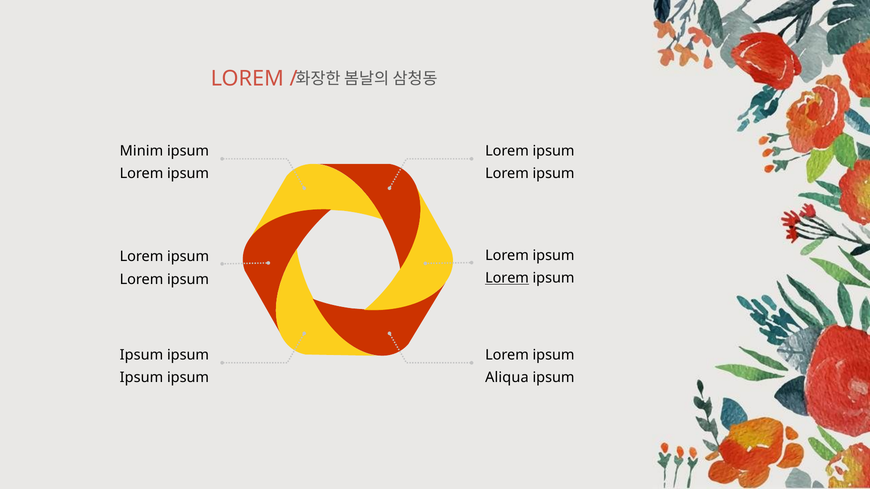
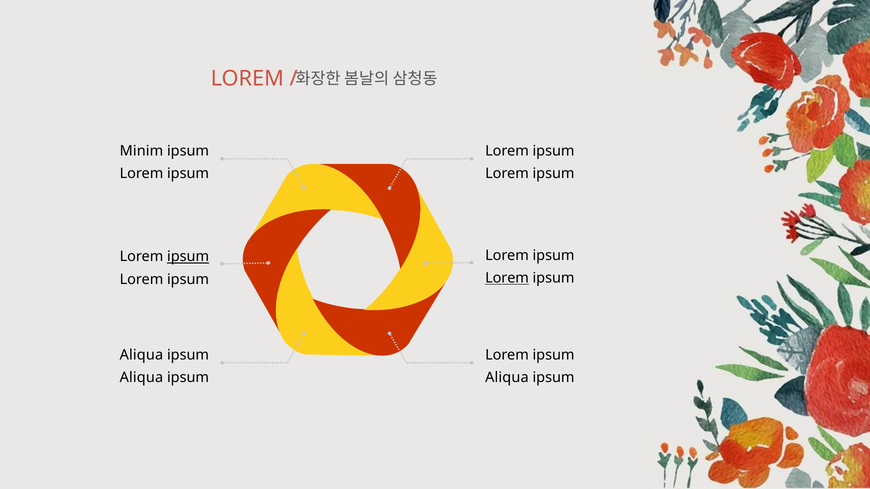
ipsum at (188, 257) underline: none -> present
Ipsum at (141, 355): Ipsum -> Aliqua
Ipsum at (141, 378): Ipsum -> Aliqua
